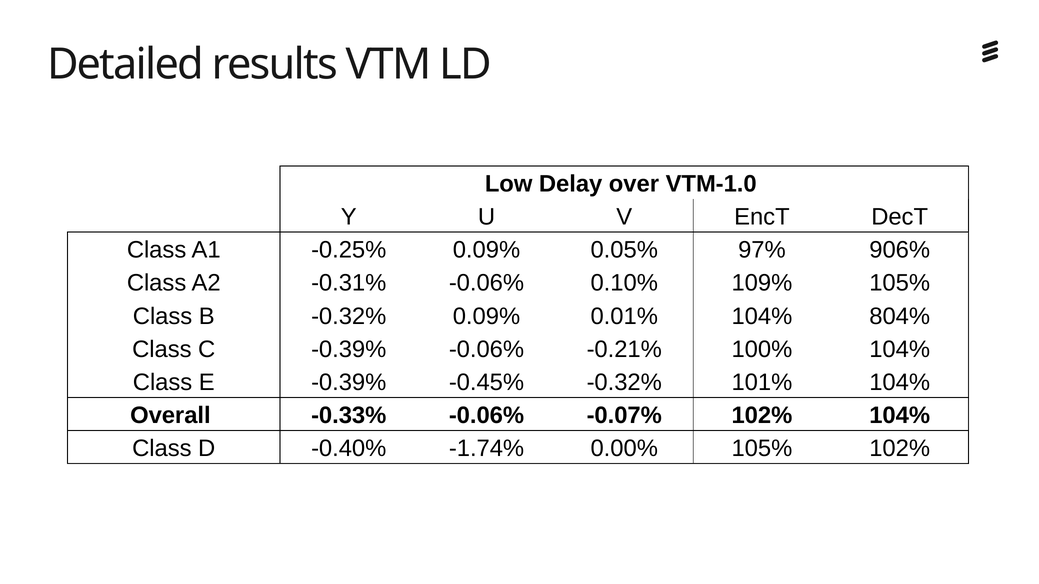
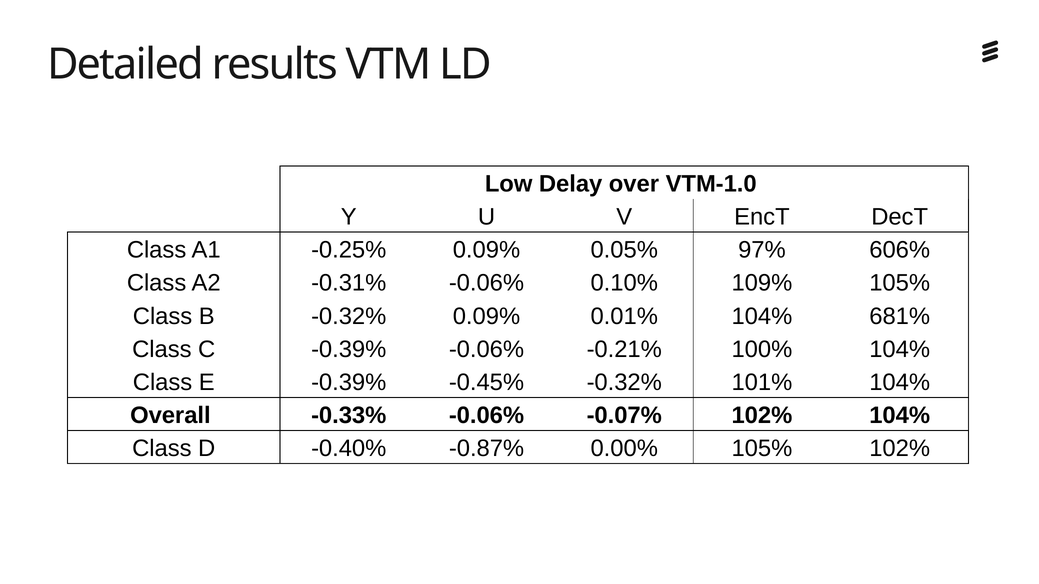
906%: 906% -> 606%
804%: 804% -> 681%
-1.74%: -1.74% -> -0.87%
